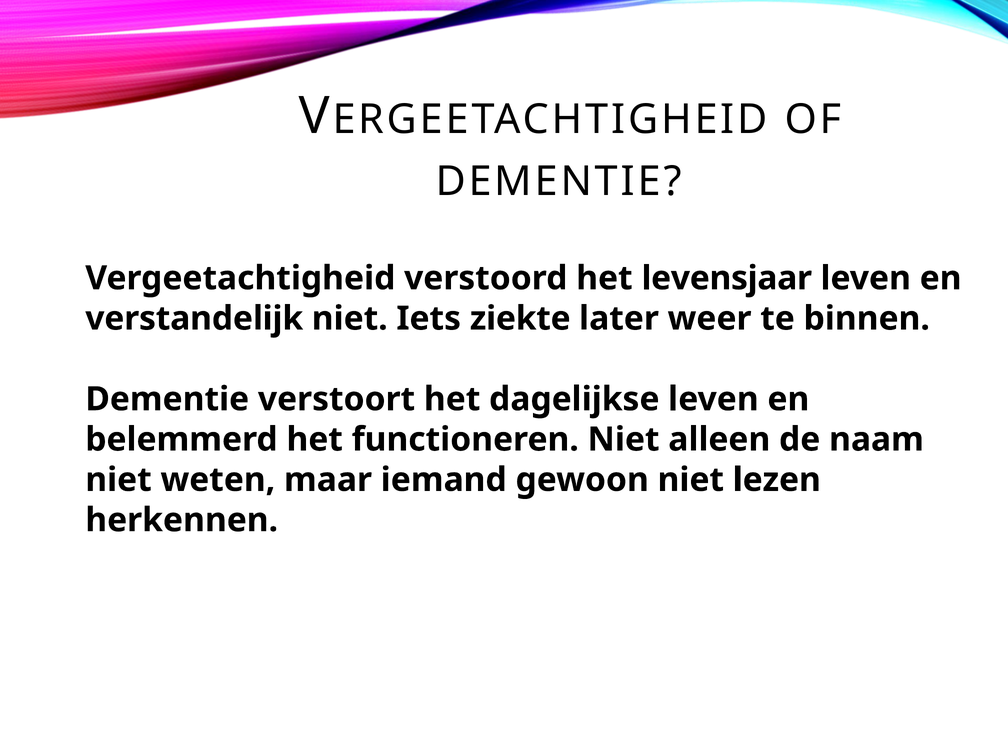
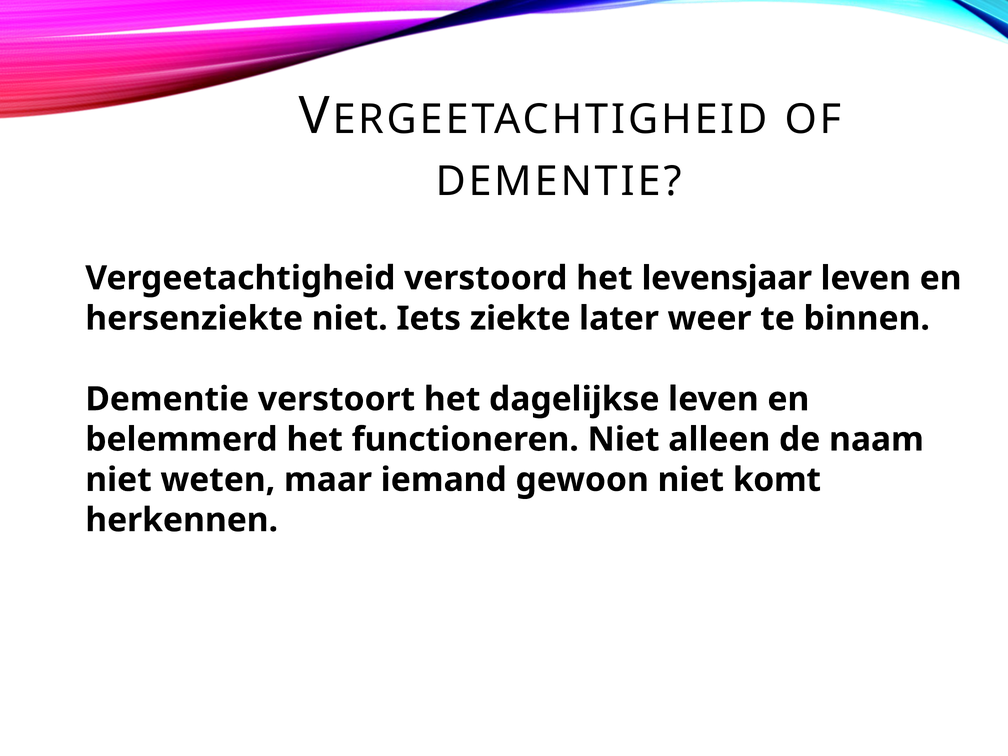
verstandelijk: verstandelijk -> hersenziekte
lezen: lezen -> komt
